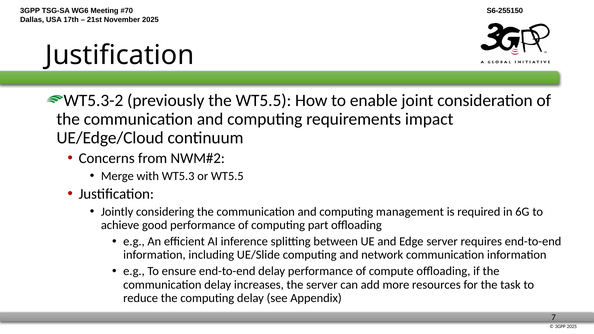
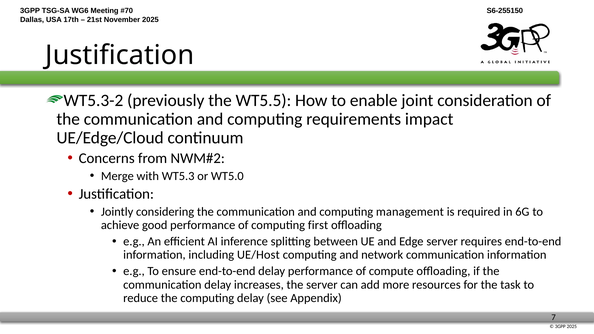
or WT5.5: WT5.5 -> WT5.0
part: part -> first
UE/Slide: UE/Slide -> UE/Host
